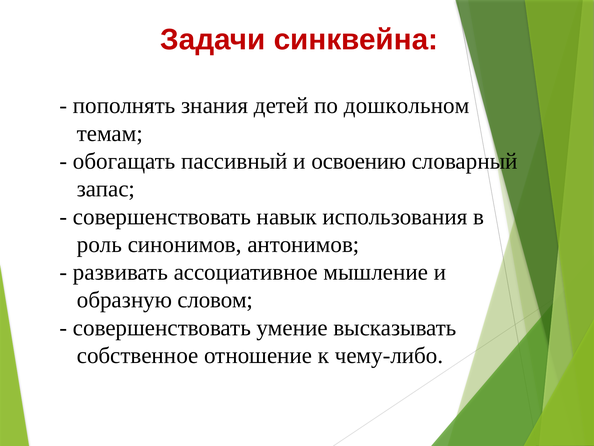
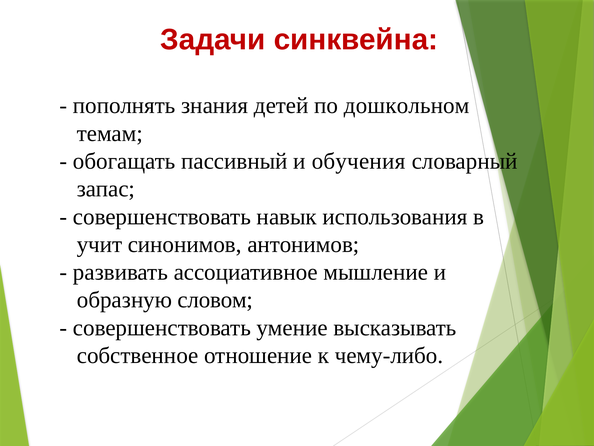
освоению: освоению -> обучения
роль: роль -> учит
